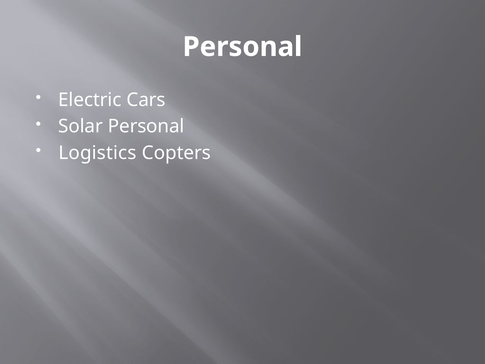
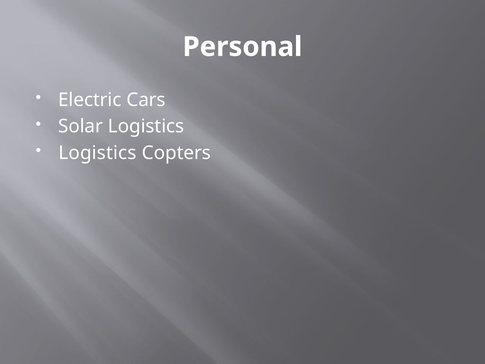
Solar Personal: Personal -> Logistics
